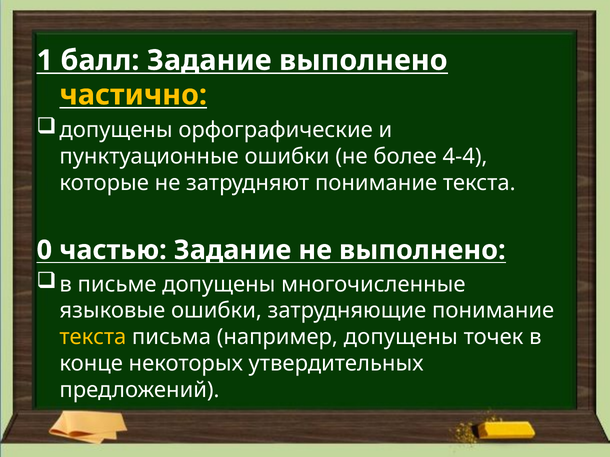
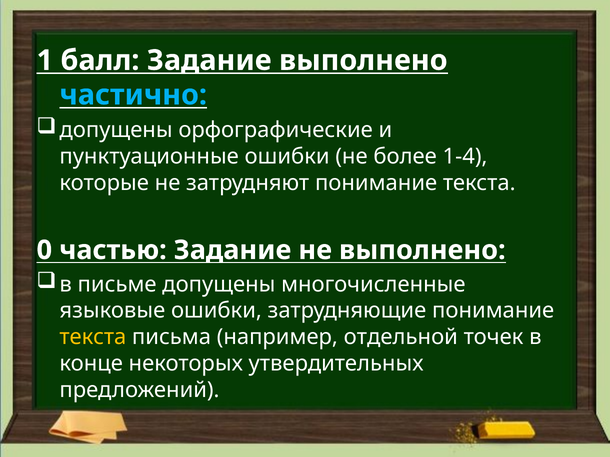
частично colour: yellow -> light blue
4-4: 4-4 -> 1-4
например допущены: допущены -> отдельной
